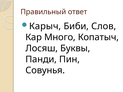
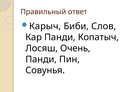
Кар Много: Много -> Панди
Буквы: Буквы -> Очень
